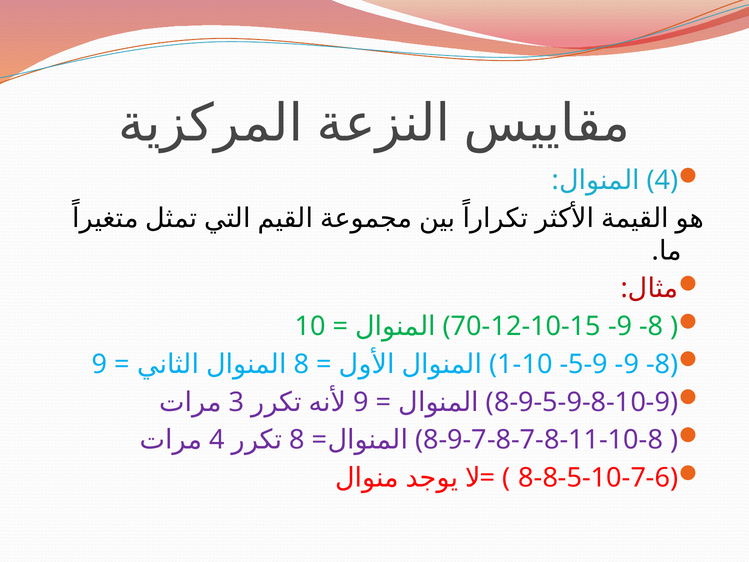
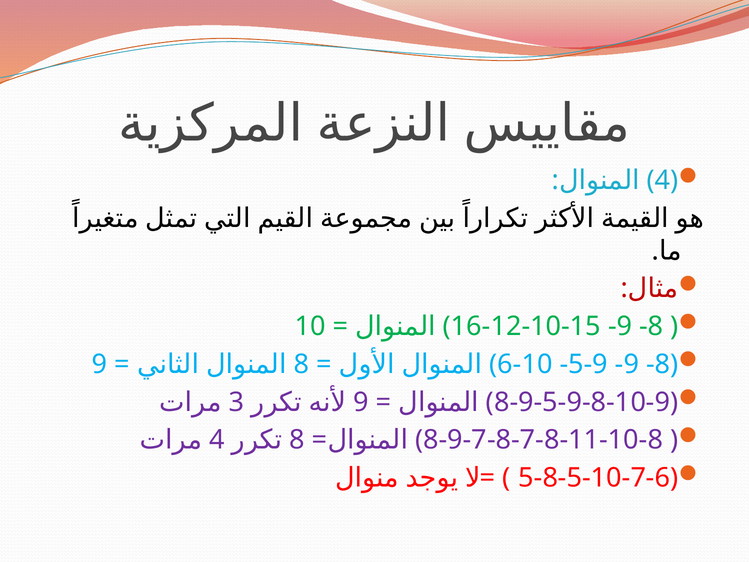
70-12-10-15: 70-12-10-15 -> 16-12-10-15
1-10: 1-10 -> 6-10
8-8-5-10-7-6: 8-8-5-10-7-6 -> 5-8-5-10-7-6
